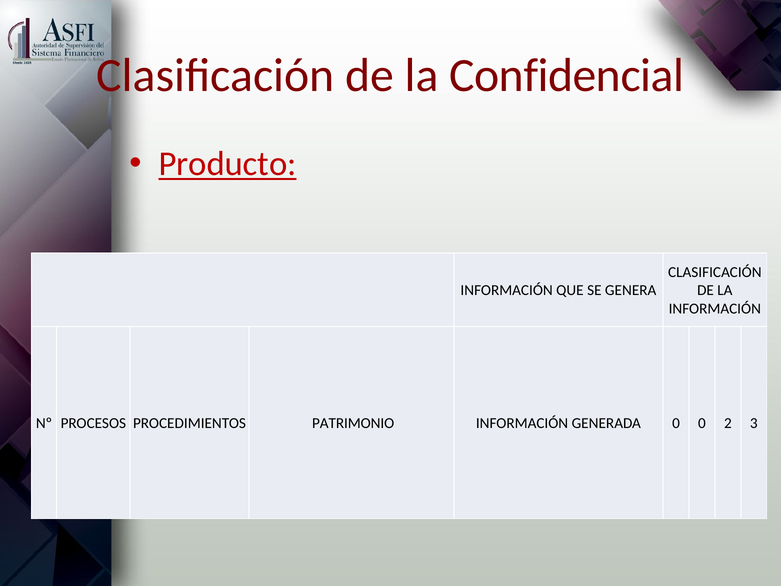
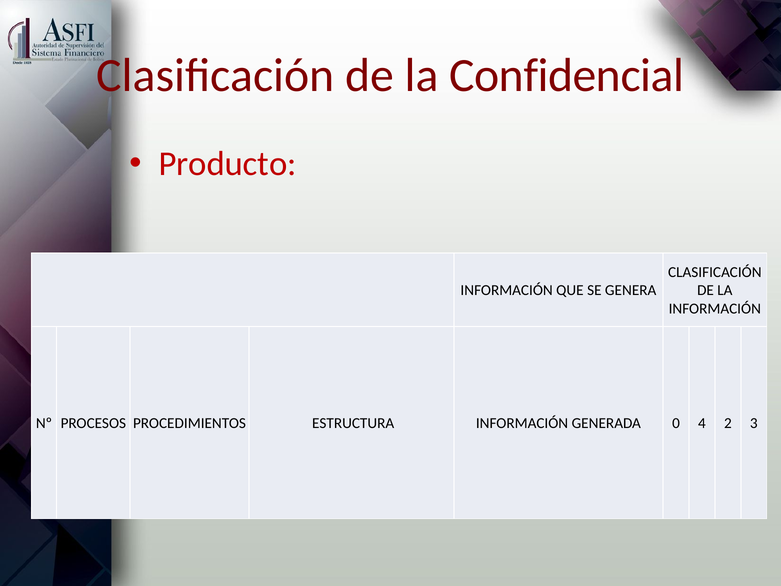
Producto underline: present -> none
PATRIMONIO: PATRIMONIO -> ESTRUCTURA
0 0: 0 -> 4
